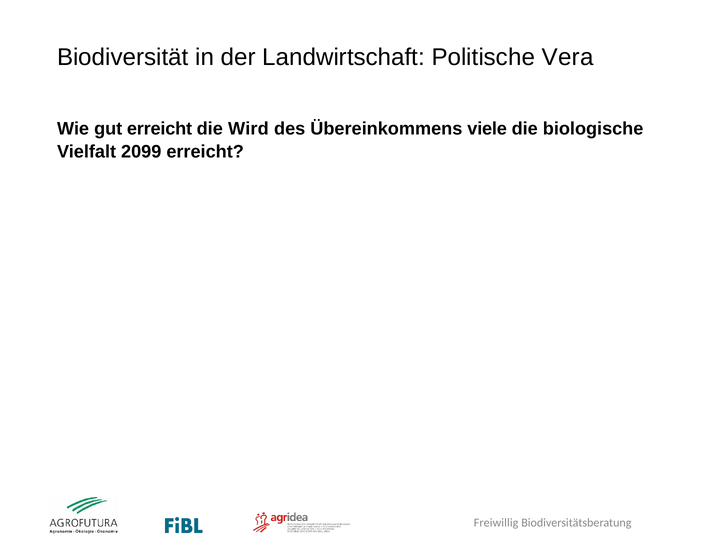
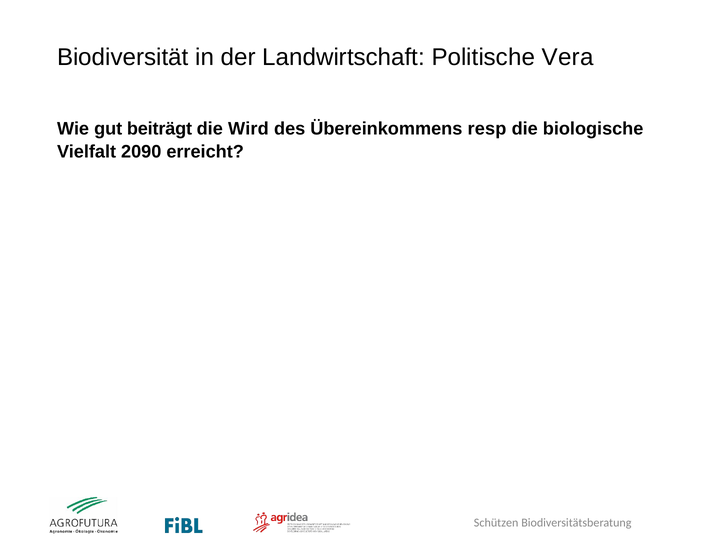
gut erreicht: erreicht -> beiträgt
viele: viele -> resp
2099: 2099 -> 2090
Freiwillig: Freiwillig -> Schützen
